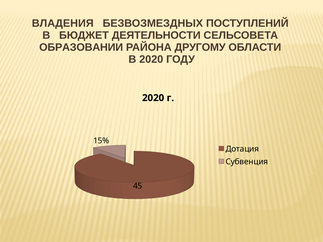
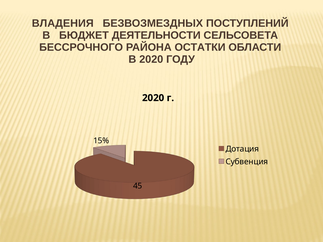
ОБРАЗОВАНИИ: ОБРАЗОВАНИИ -> БЕССРОЧНОГО
ДРУГОМУ: ДРУГОМУ -> ОСТАТКИ
